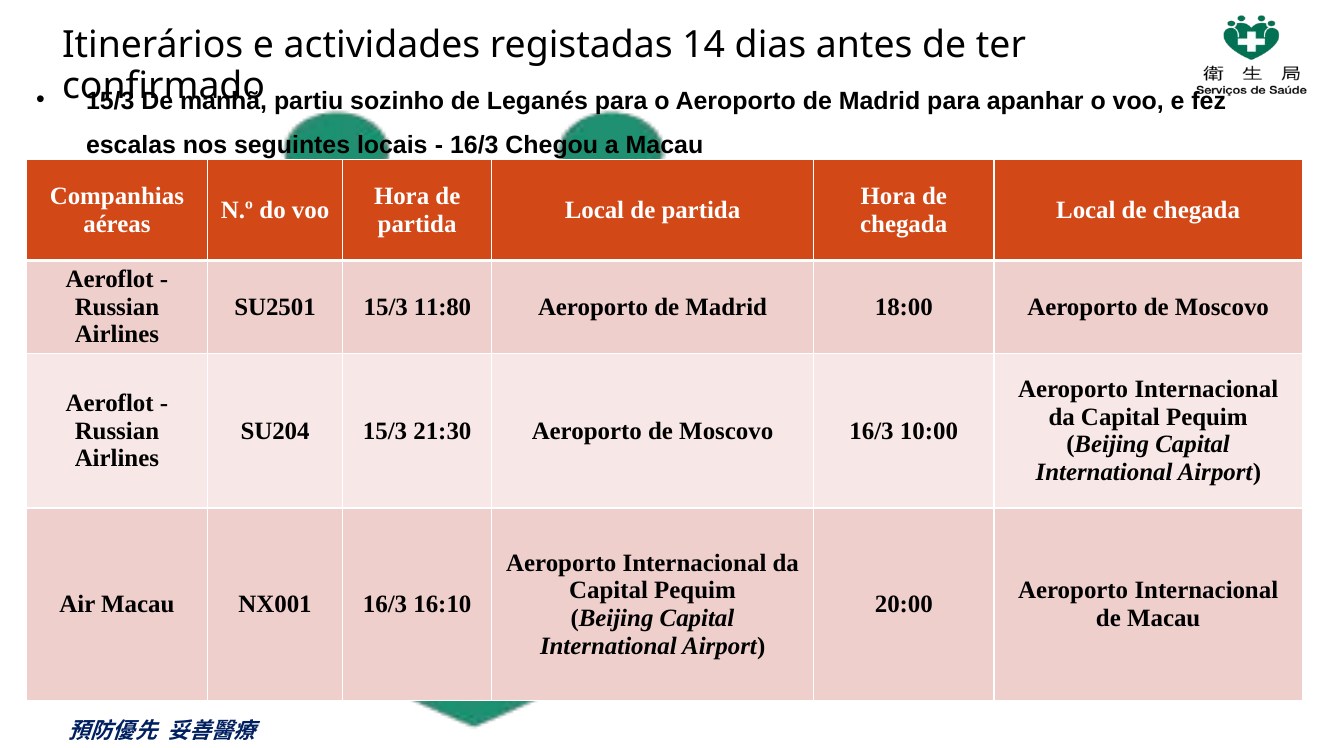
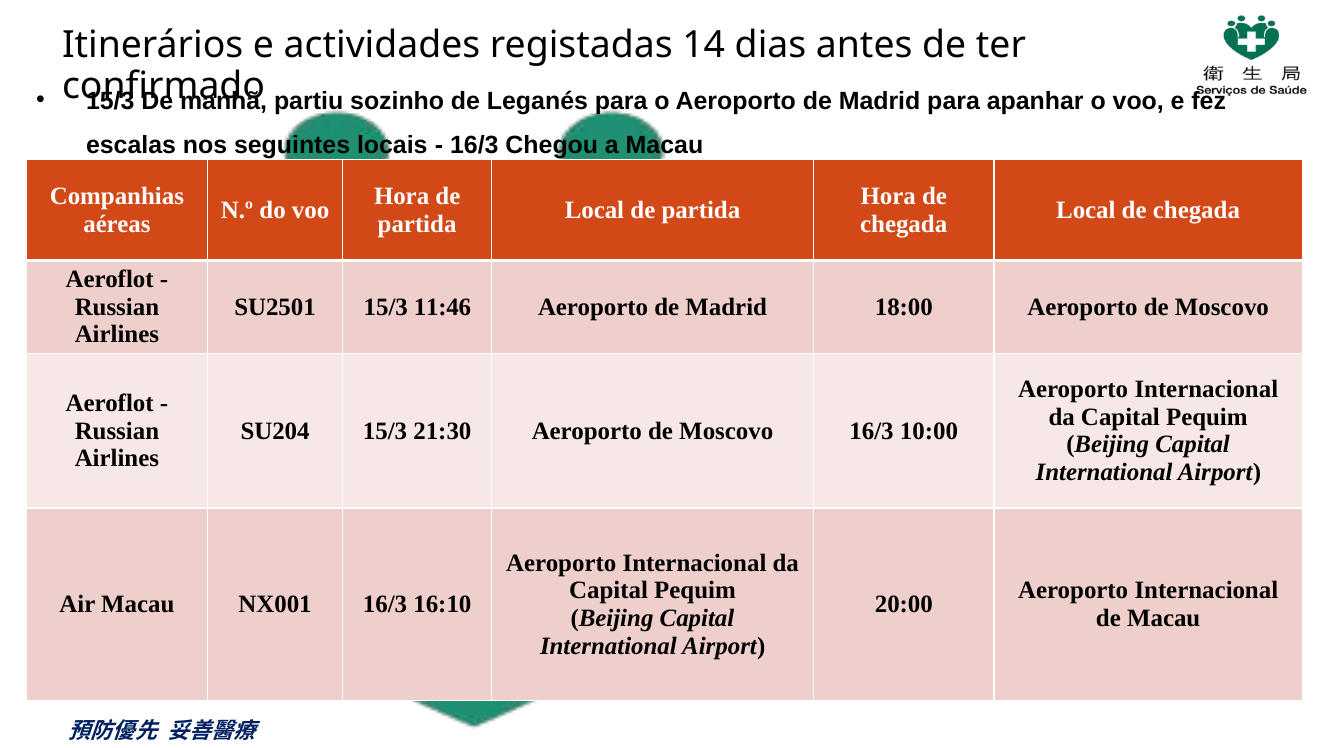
11:80: 11:80 -> 11:46
